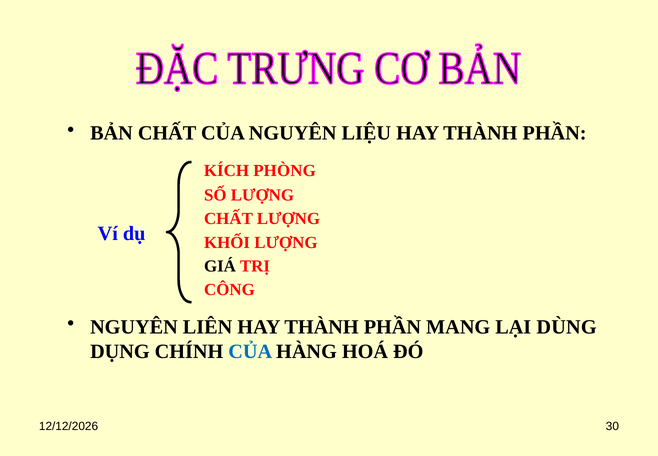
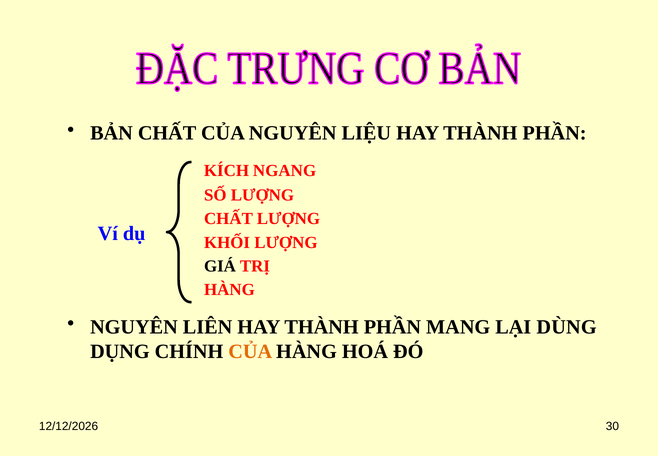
PHÒNG: PHÒNG -> NGANG
CÔNG at (229, 290): CÔNG -> HÀNG
CỦA at (250, 351) colour: blue -> orange
